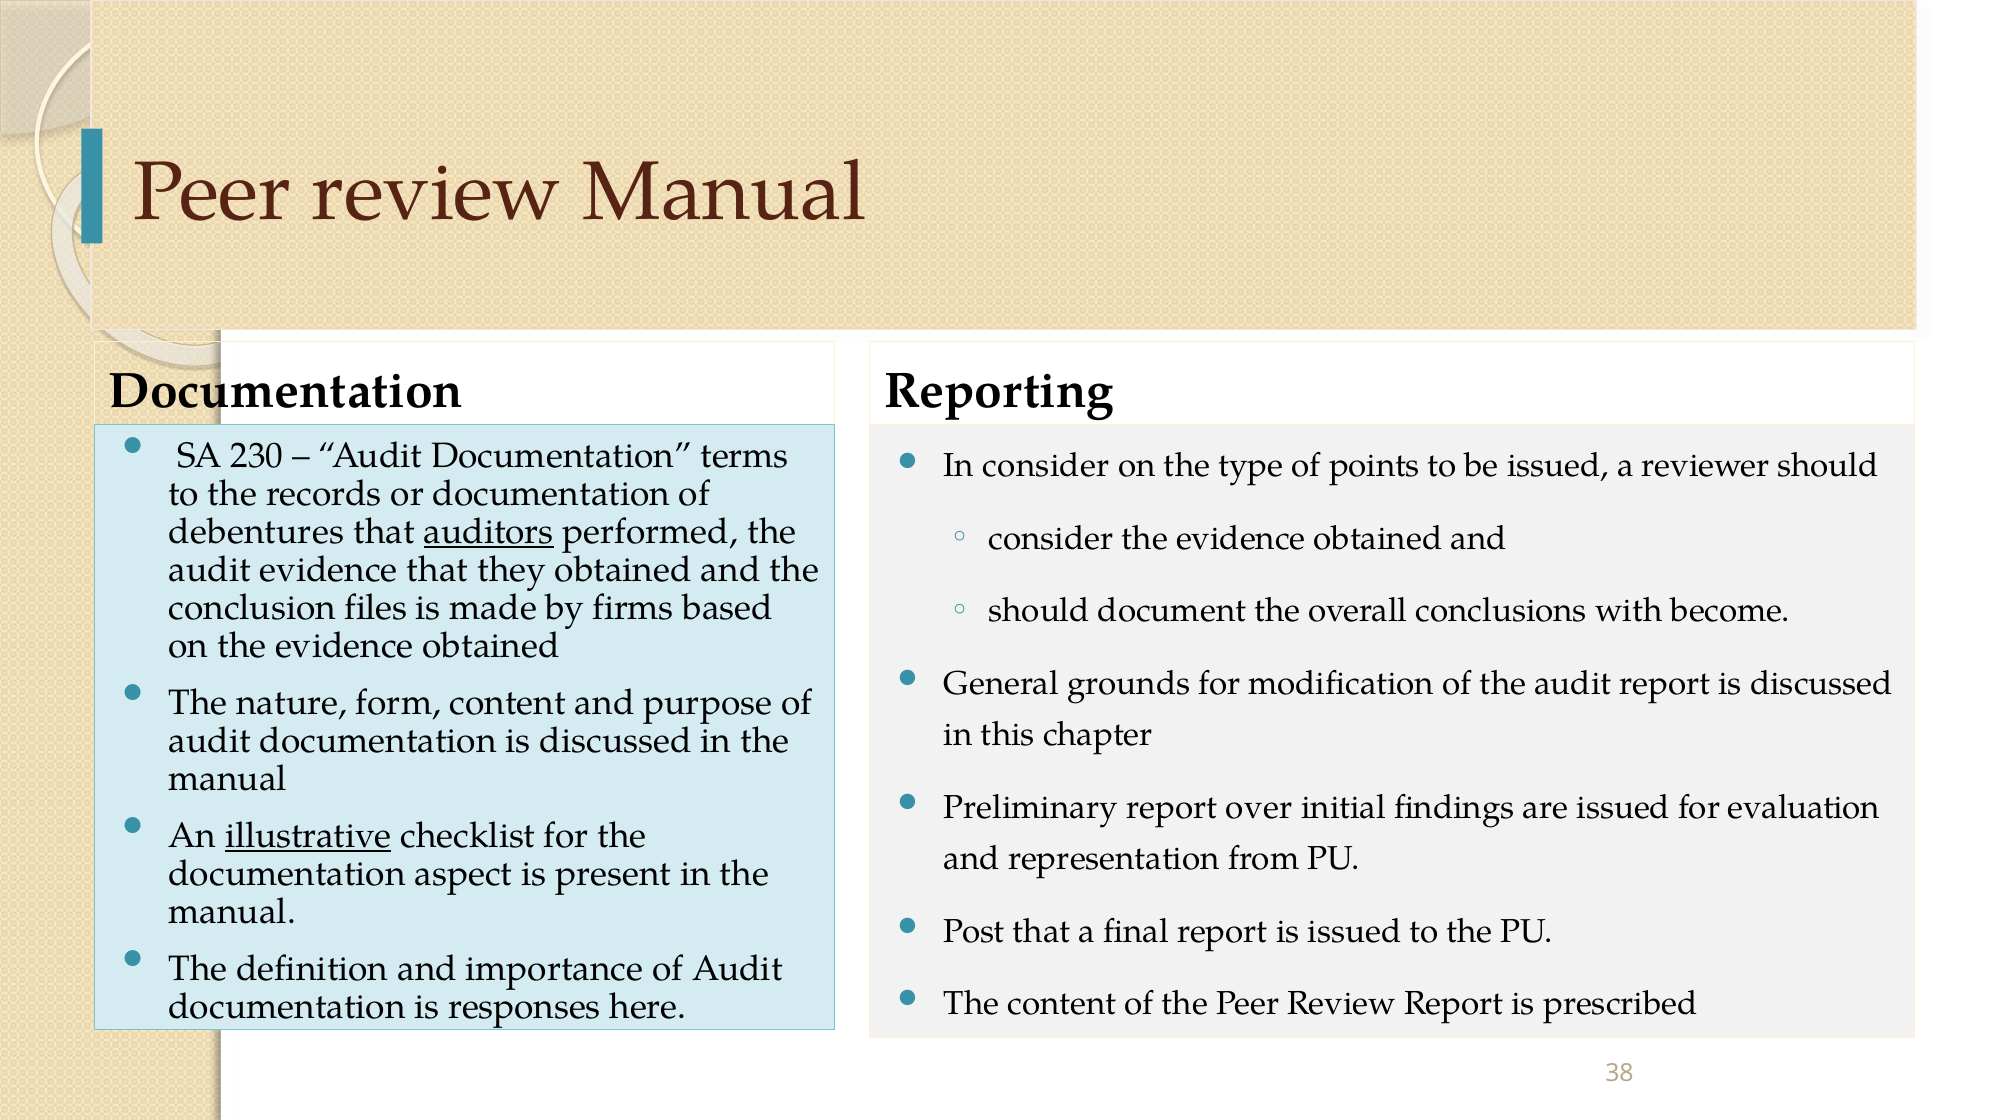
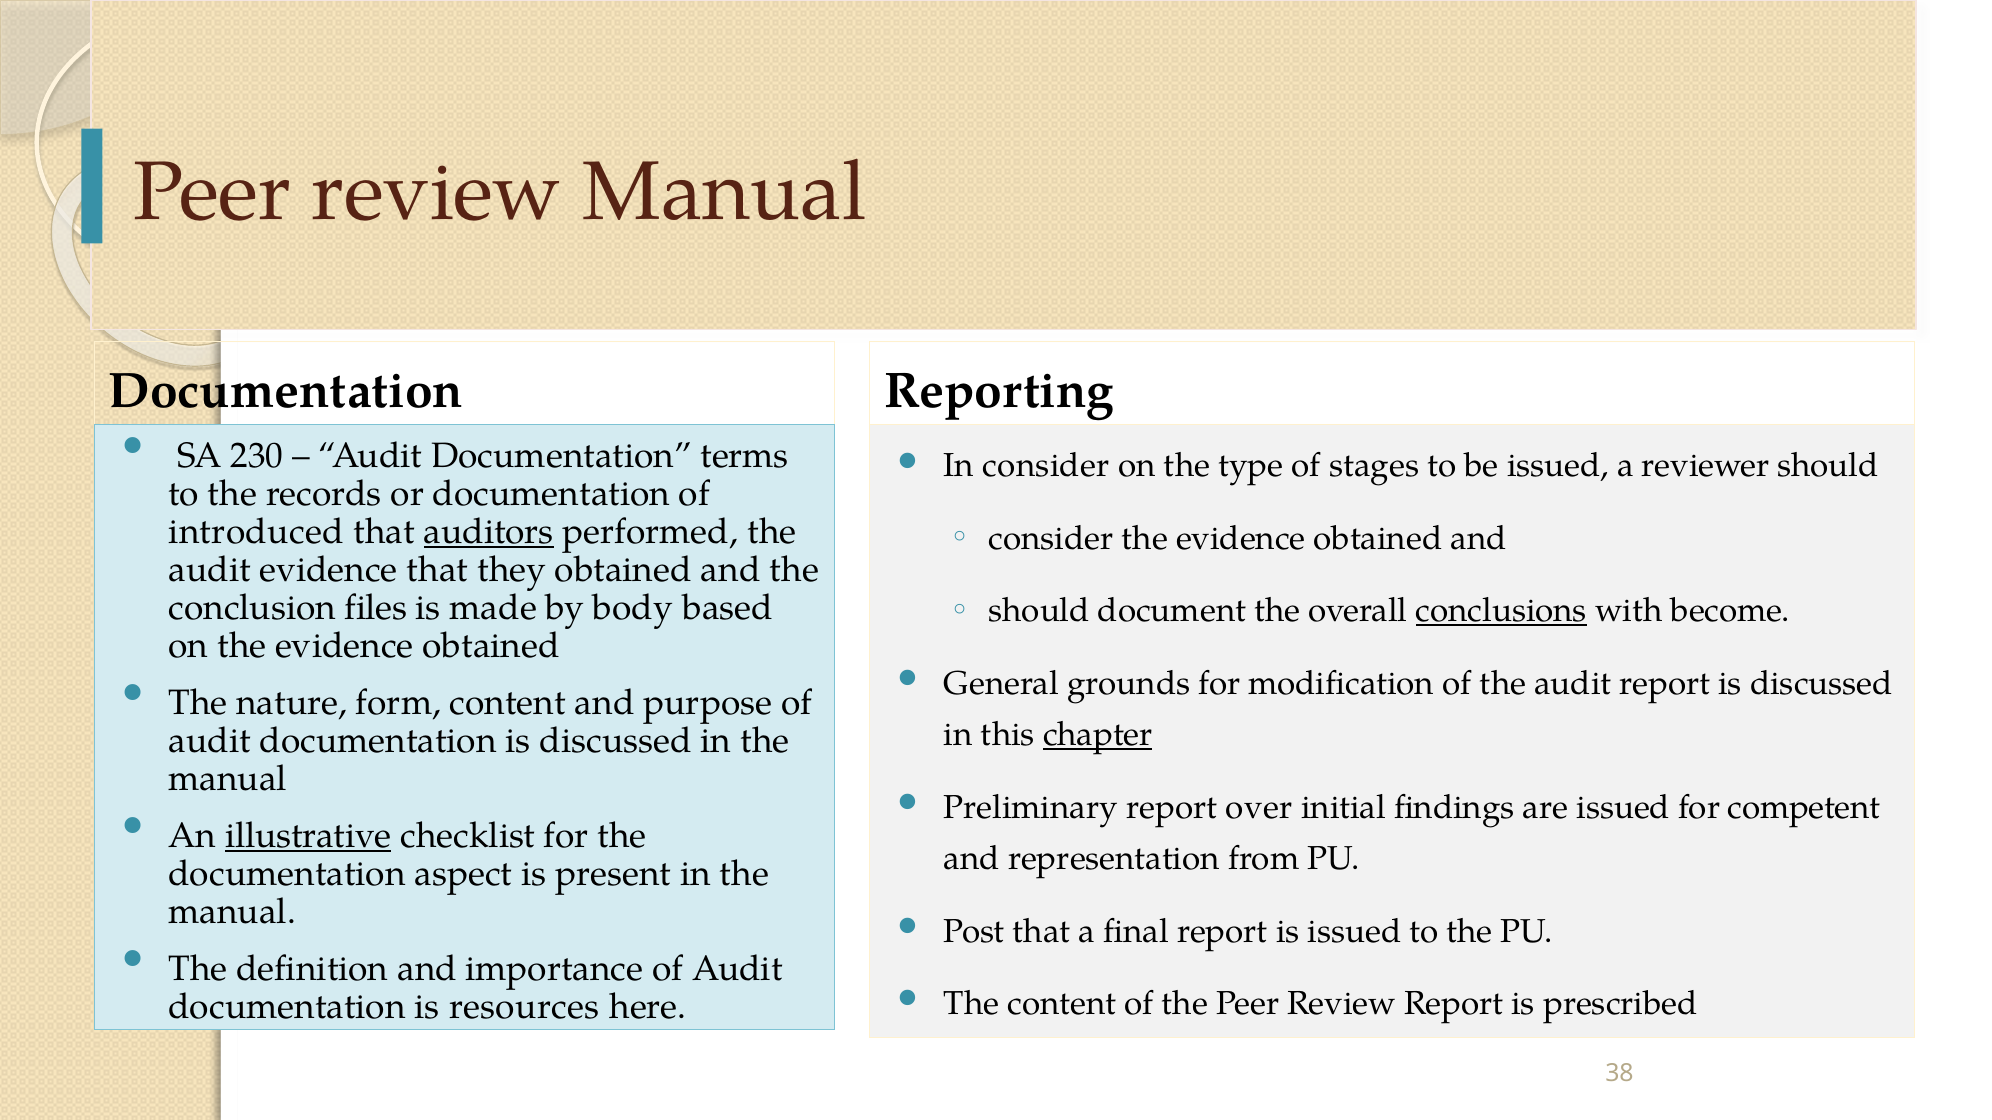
points: points -> stages
debentures: debentures -> introduced
conclusions underline: none -> present
firms: firms -> body
chapter underline: none -> present
evaluation: evaluation -> competent
responses: responses -> resources
